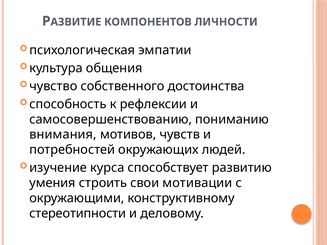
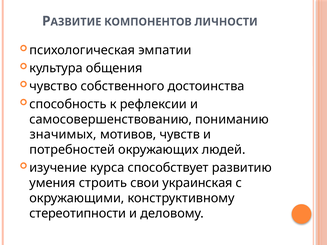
внимания: внимания -> значимых
мотивации: мотивации -> украинская
